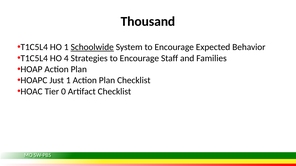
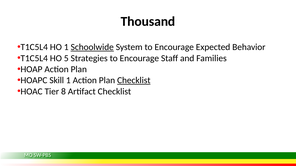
4: 4 -> 5
Just: Just -> Skill
Checklist at (134, 81) underline: none -> present
0: 0 -> 8
